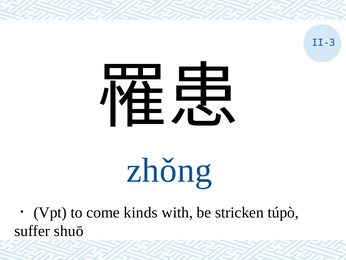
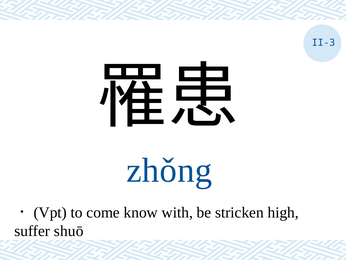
kinds: kinds -> know
túpò: túpò -> high
